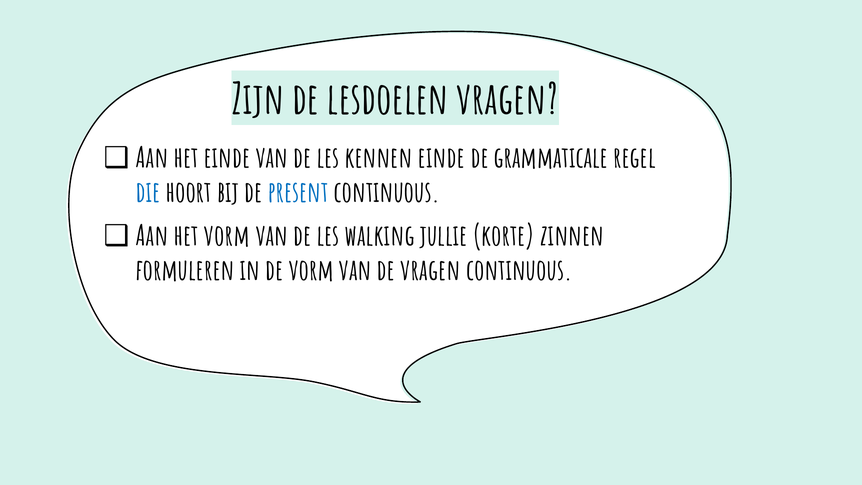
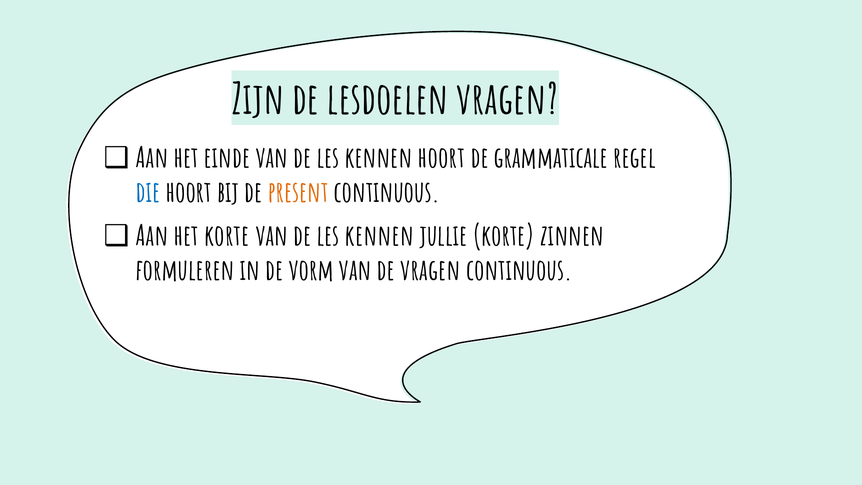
kennen einde: einde -> hoort
present colour: blue -> orange
het vorm: vorm -> korte
walking at (380, 236): walking -> kennen
